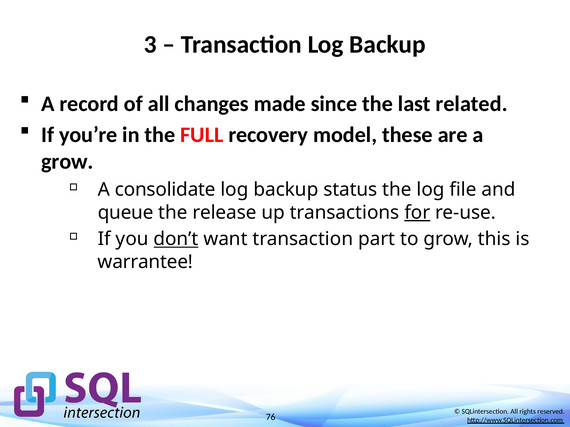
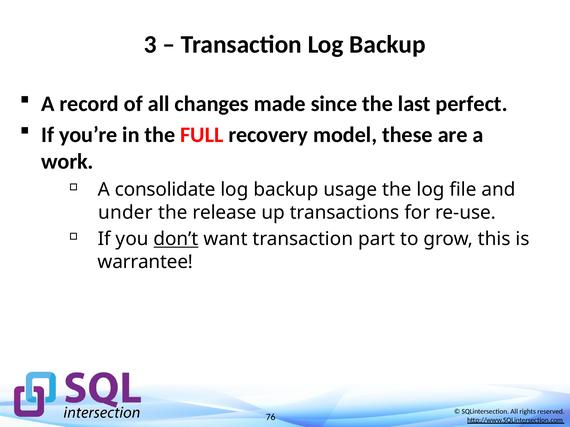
related: related -> perfect
grow at (67, 162): grow -> work
status: status -> usage
queue: queue -> under
for underline: present -> none
